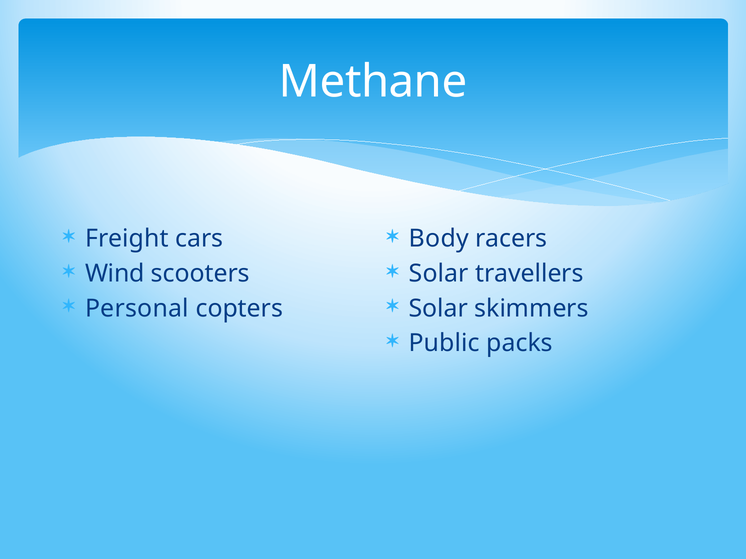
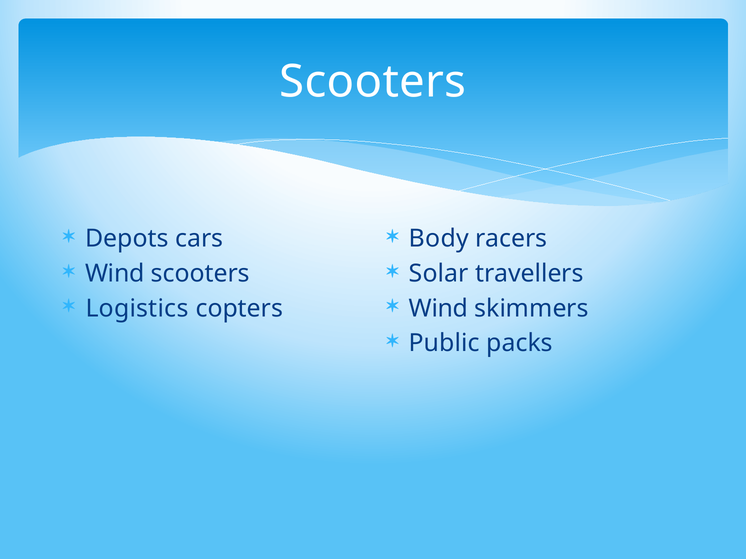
Methane at (373, 82): Methane -> Scooters
Freight: Freight -> Depots
Personal: Personal -> Logistics
Solar at (438, 309): Solar -> Wind
